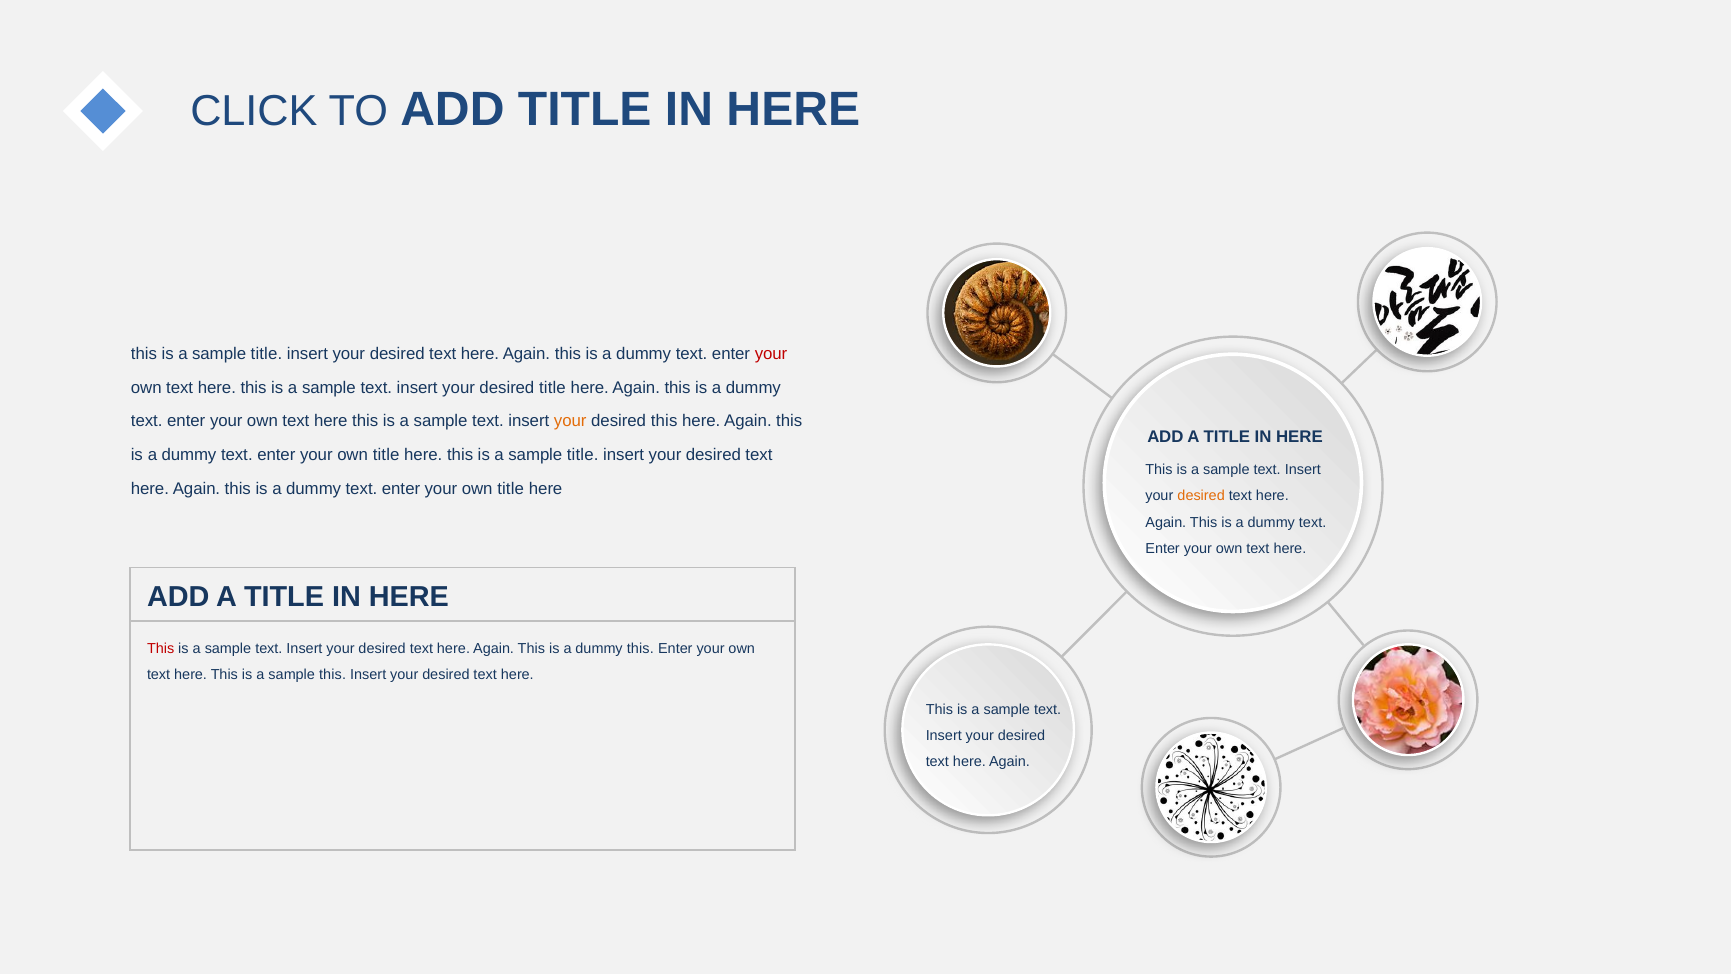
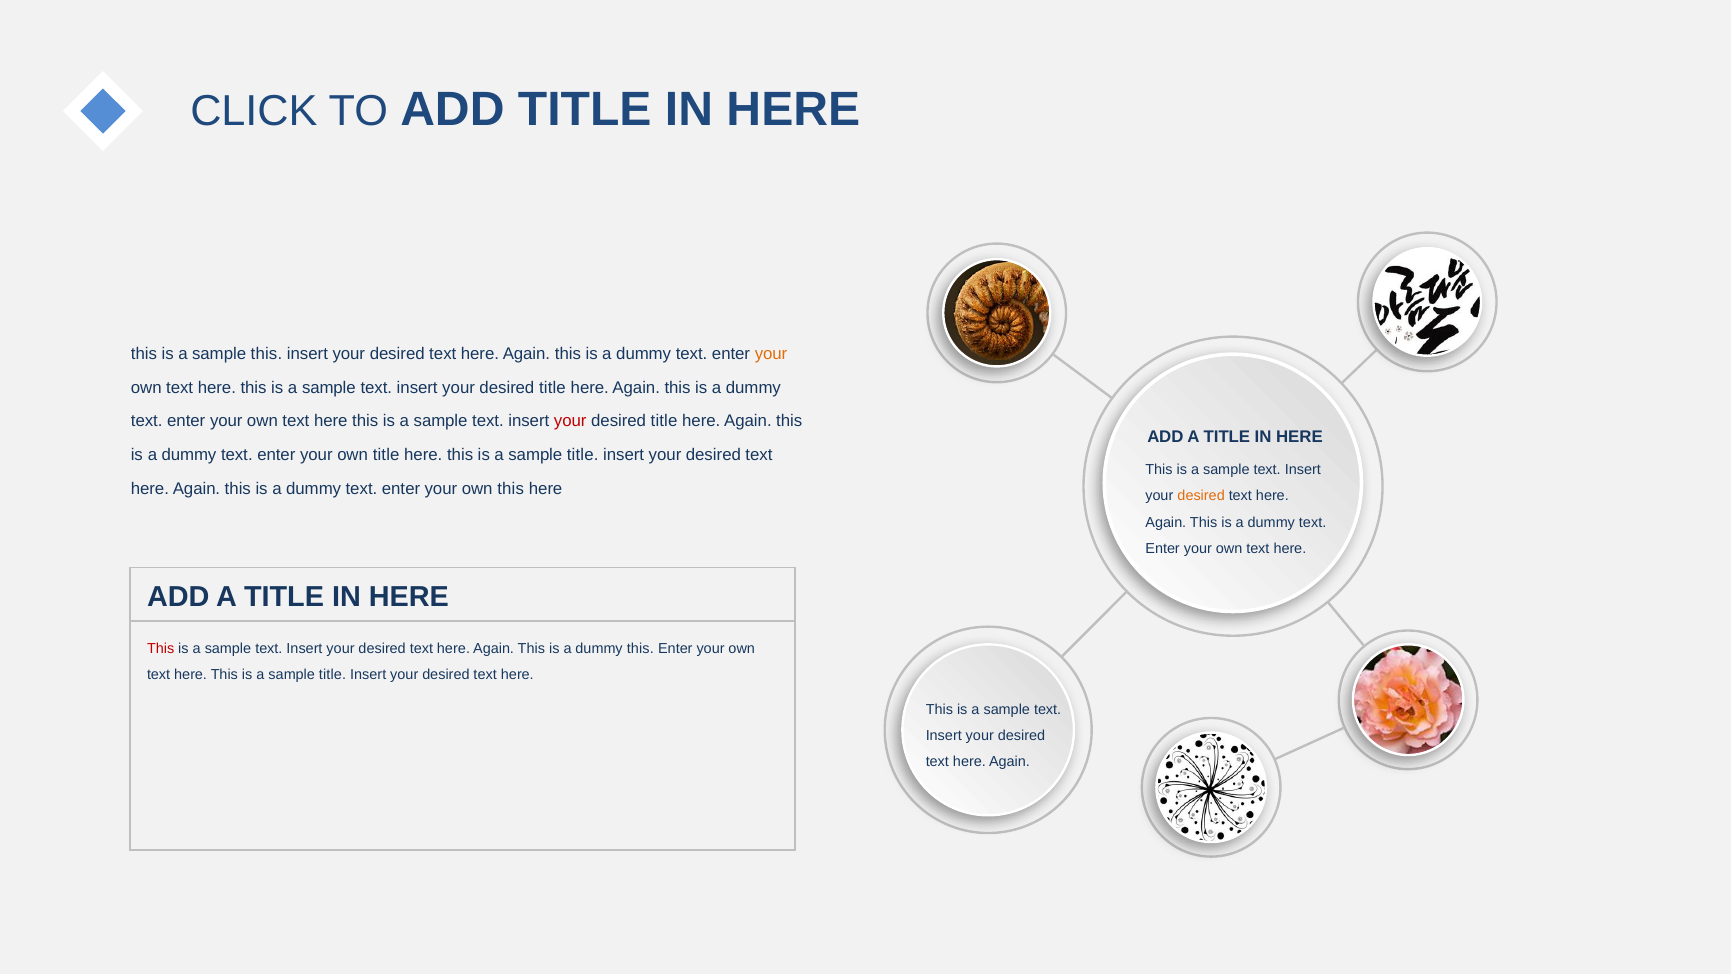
title at (266, 354): title -> this
your at (771, 354) colour: red -> orange
your at (570, 421) colour: orange -> red
this at (664, 421): this -> title
title at (511, 489): title -> this
this at (333, 675): this -> title
